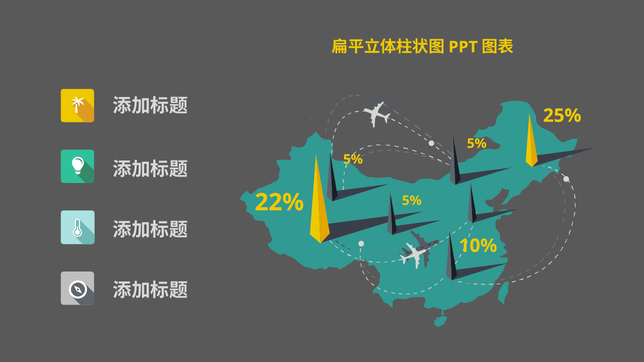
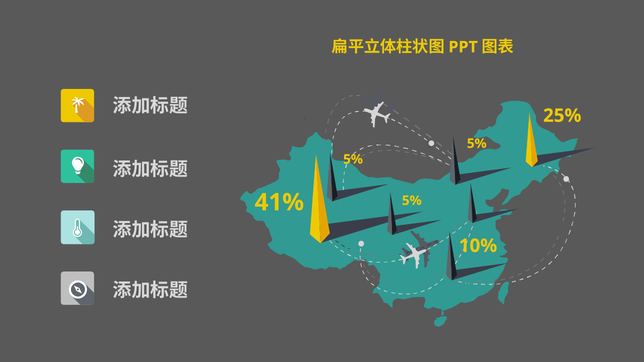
22%: 22% -> 41%
